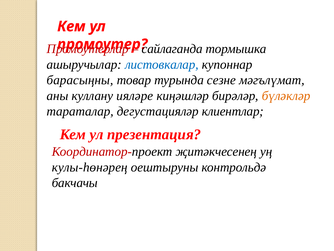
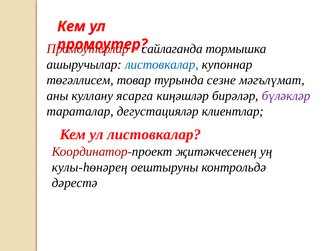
барасыңны: барасыңны -> төгәллисем
ияләре: ияләре -> ясарга
бүләкләр colour: orange -> purple
ул презентация: презентация -> листовкалар
бакчачы: бакчачы -> дәрестә
